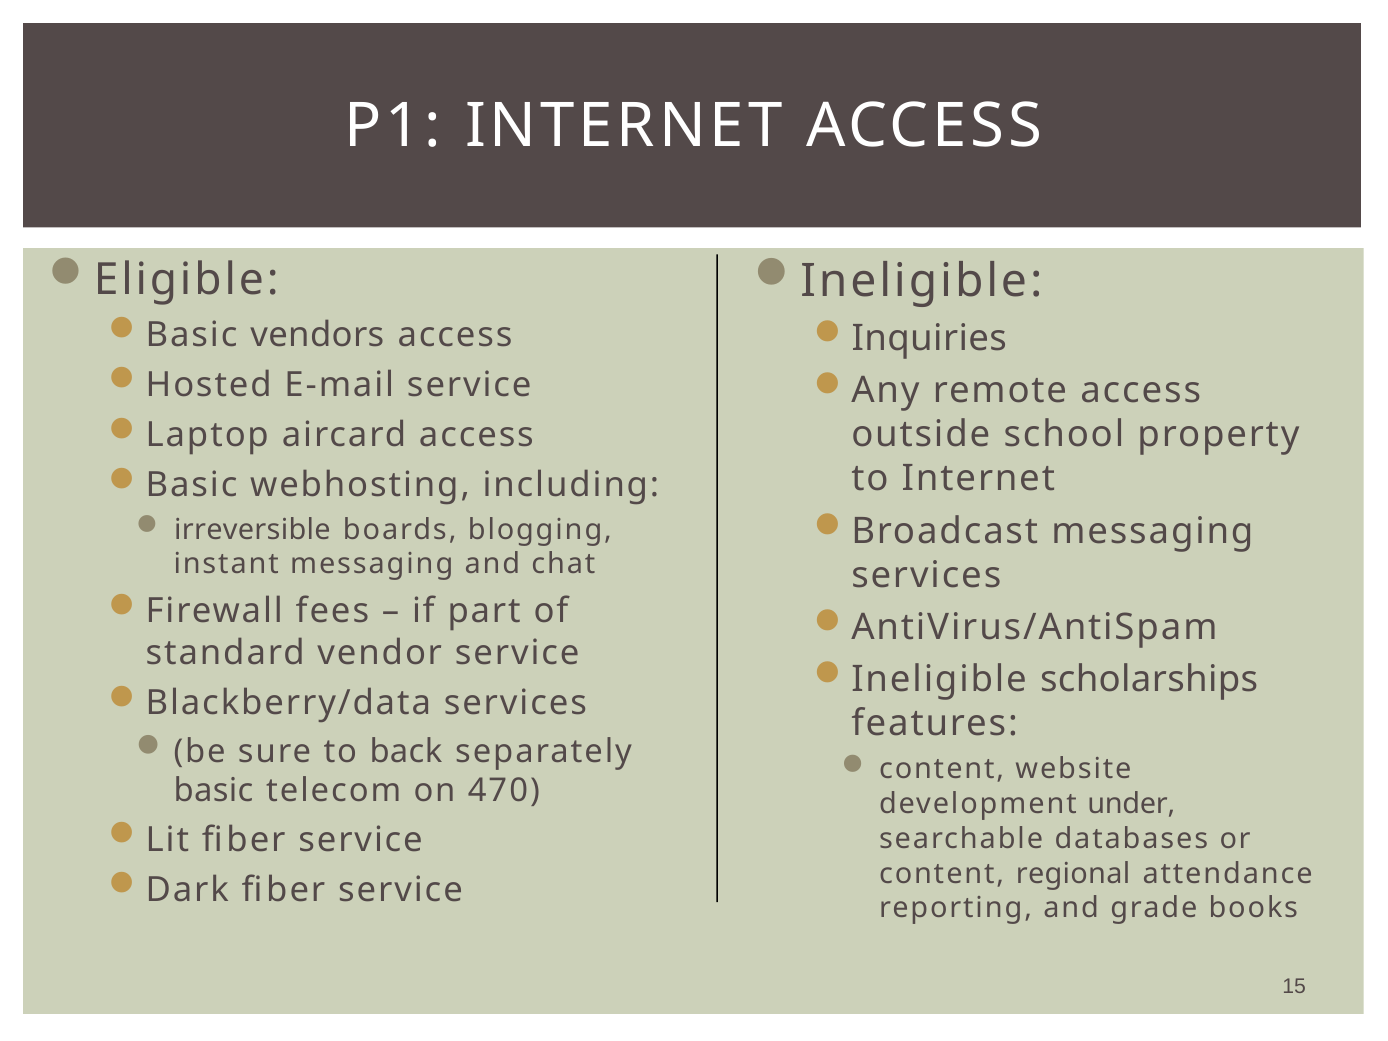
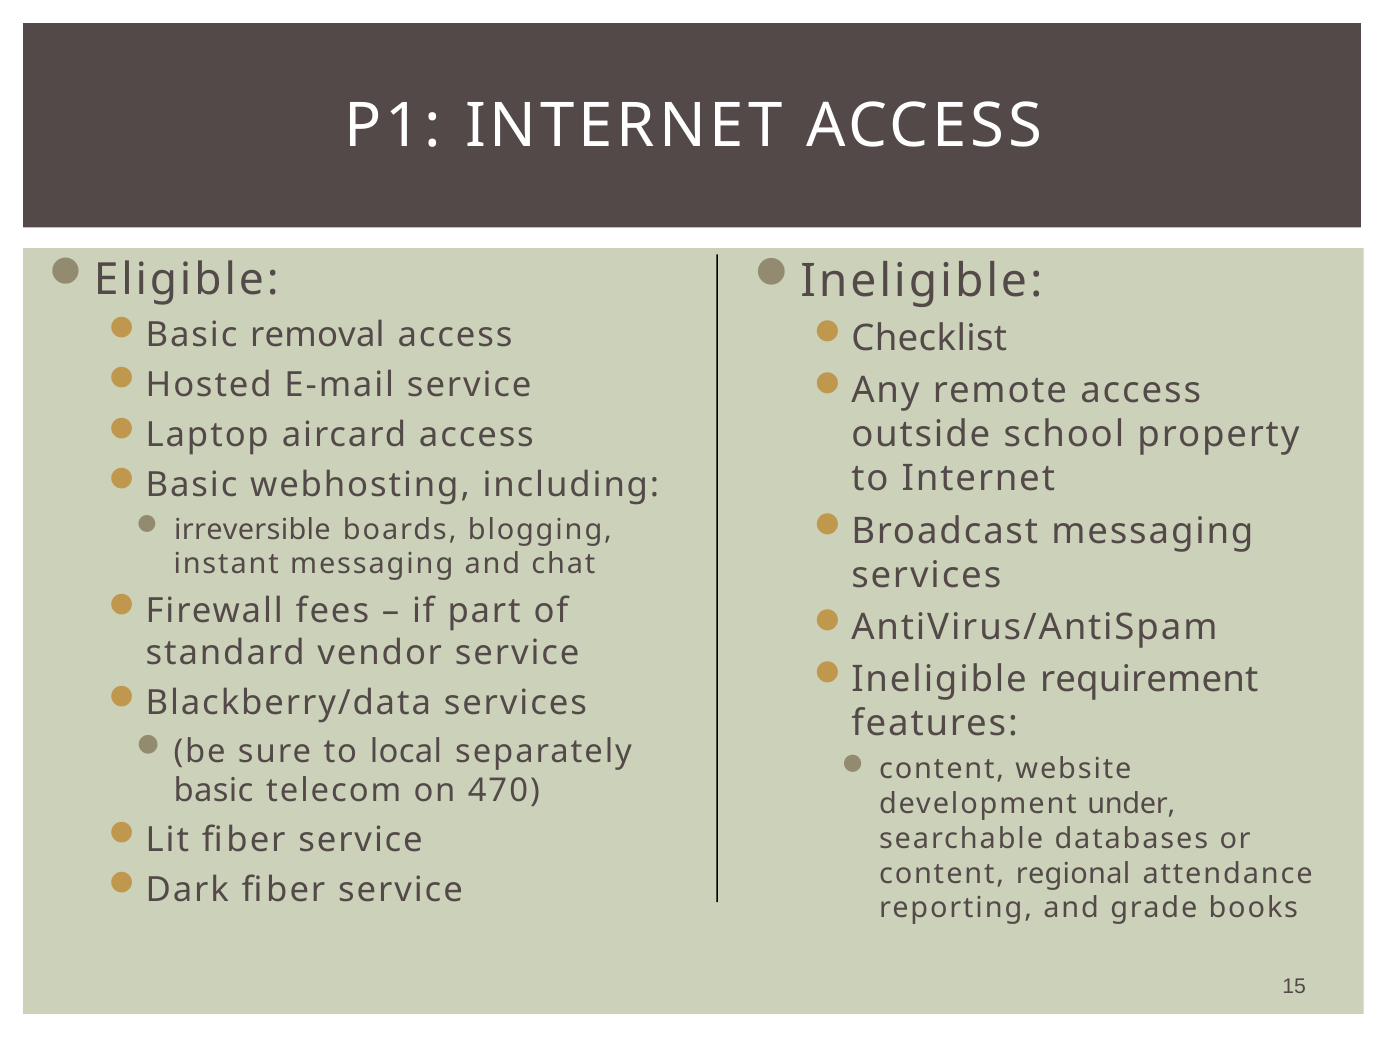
vendors: vendors -> removal
Inquiries: Inquiries -> Checklist
scholarships: scholarships -> requirement
back: back -> local
